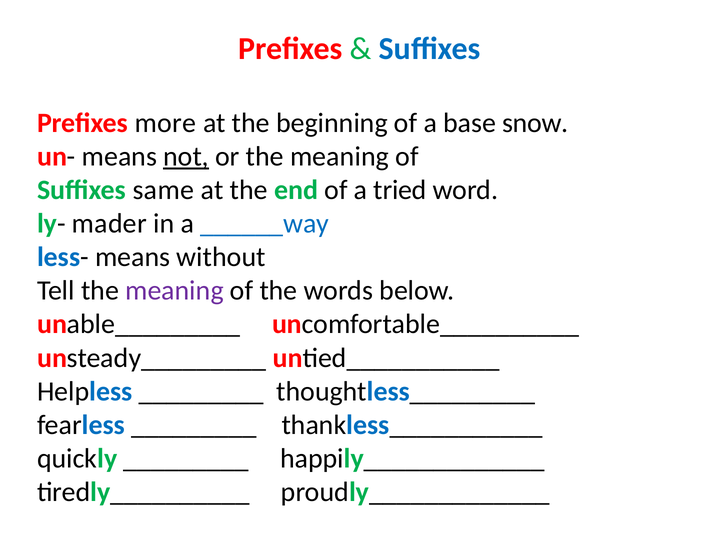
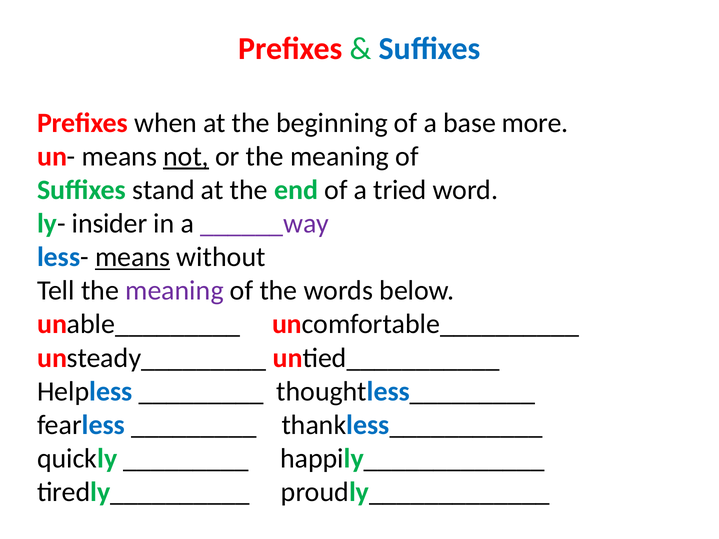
more: more -> when
snow: snow -> more
same: same -> stand
mader: mader -> insider
______way colour: blue -> purple
means at (133, 257) underline: none -> present
